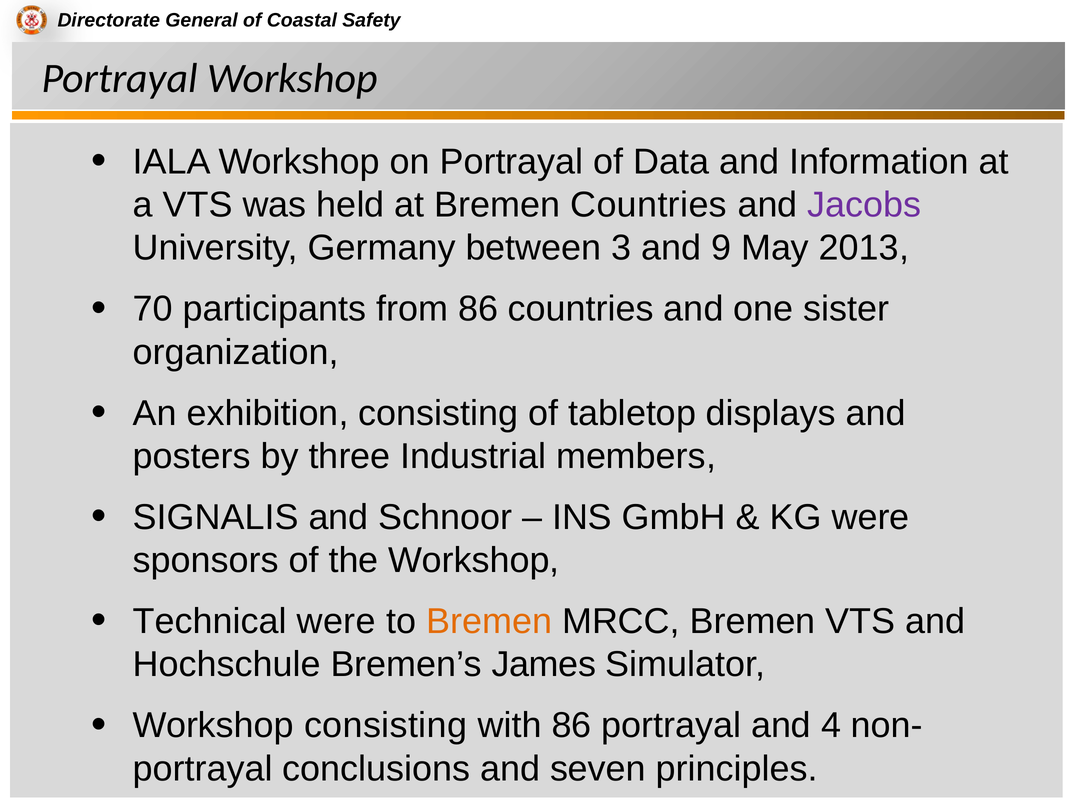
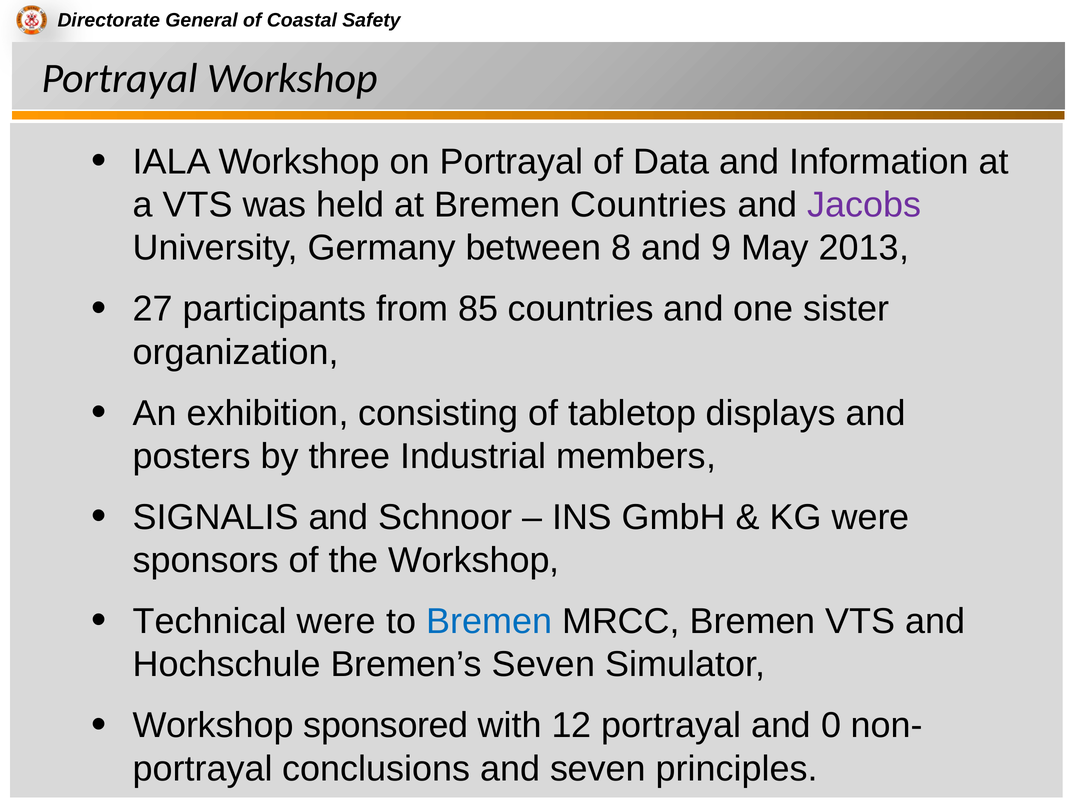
3: 3 -> 8
70: 70 -> 27
from 86: 86 -> 85
Bremen at (489, 622) colour: orange -> blue
Bremen’s James: James -> Seven
Workshop consisting: consisting -> sponsored
with 86: 86 -> 12
4: 4 -> 0
